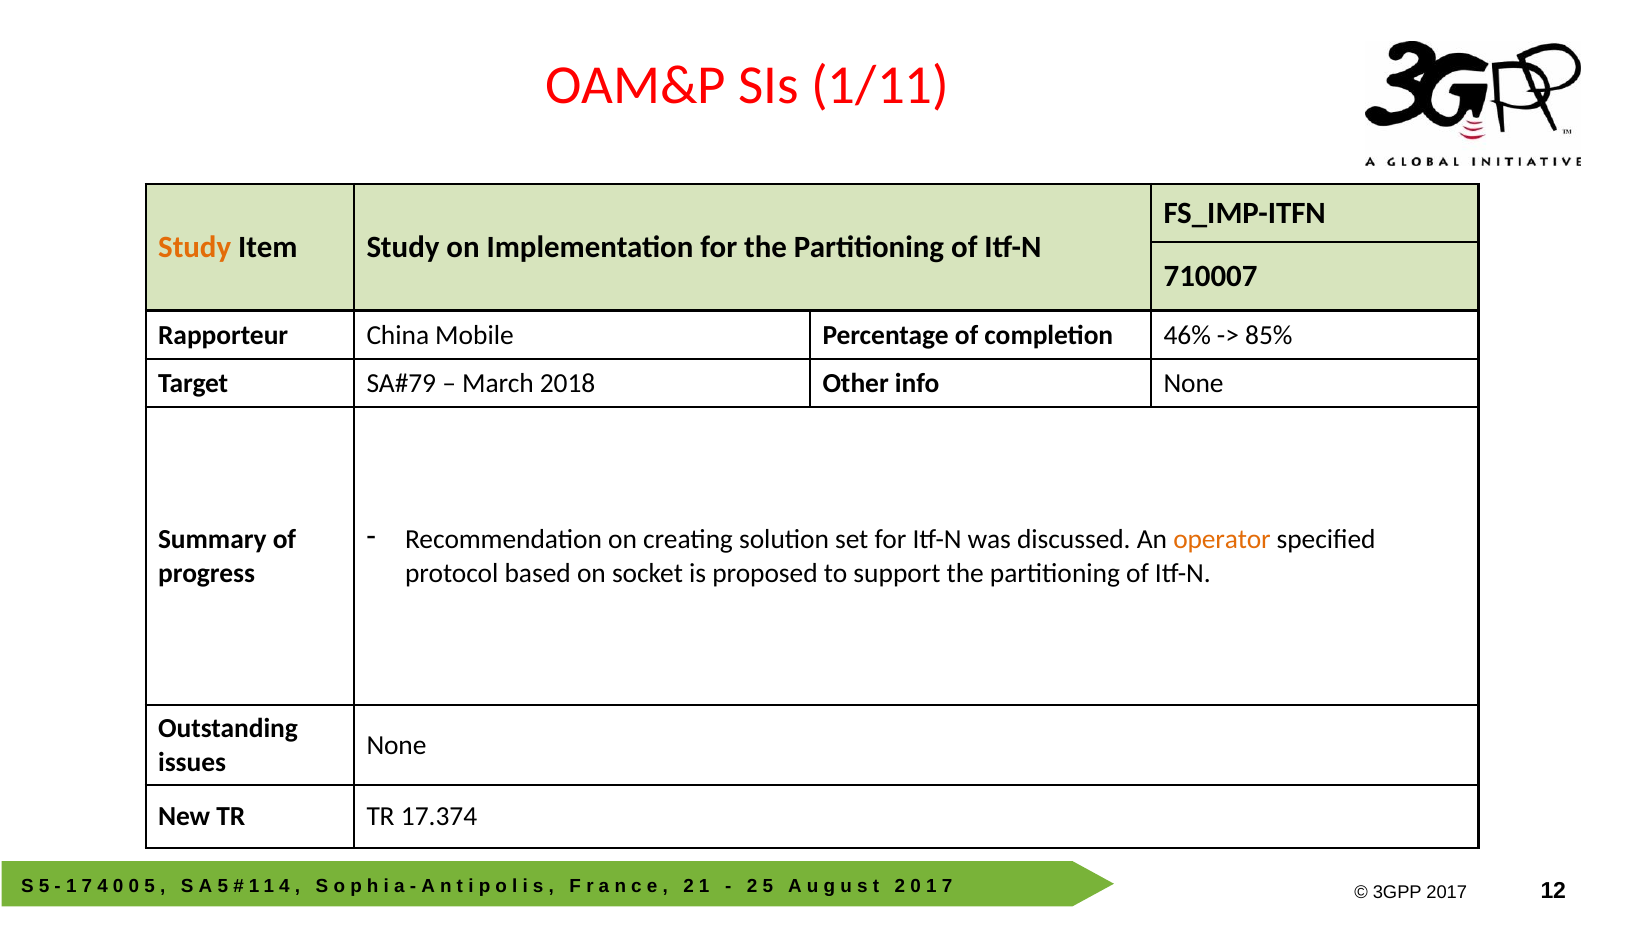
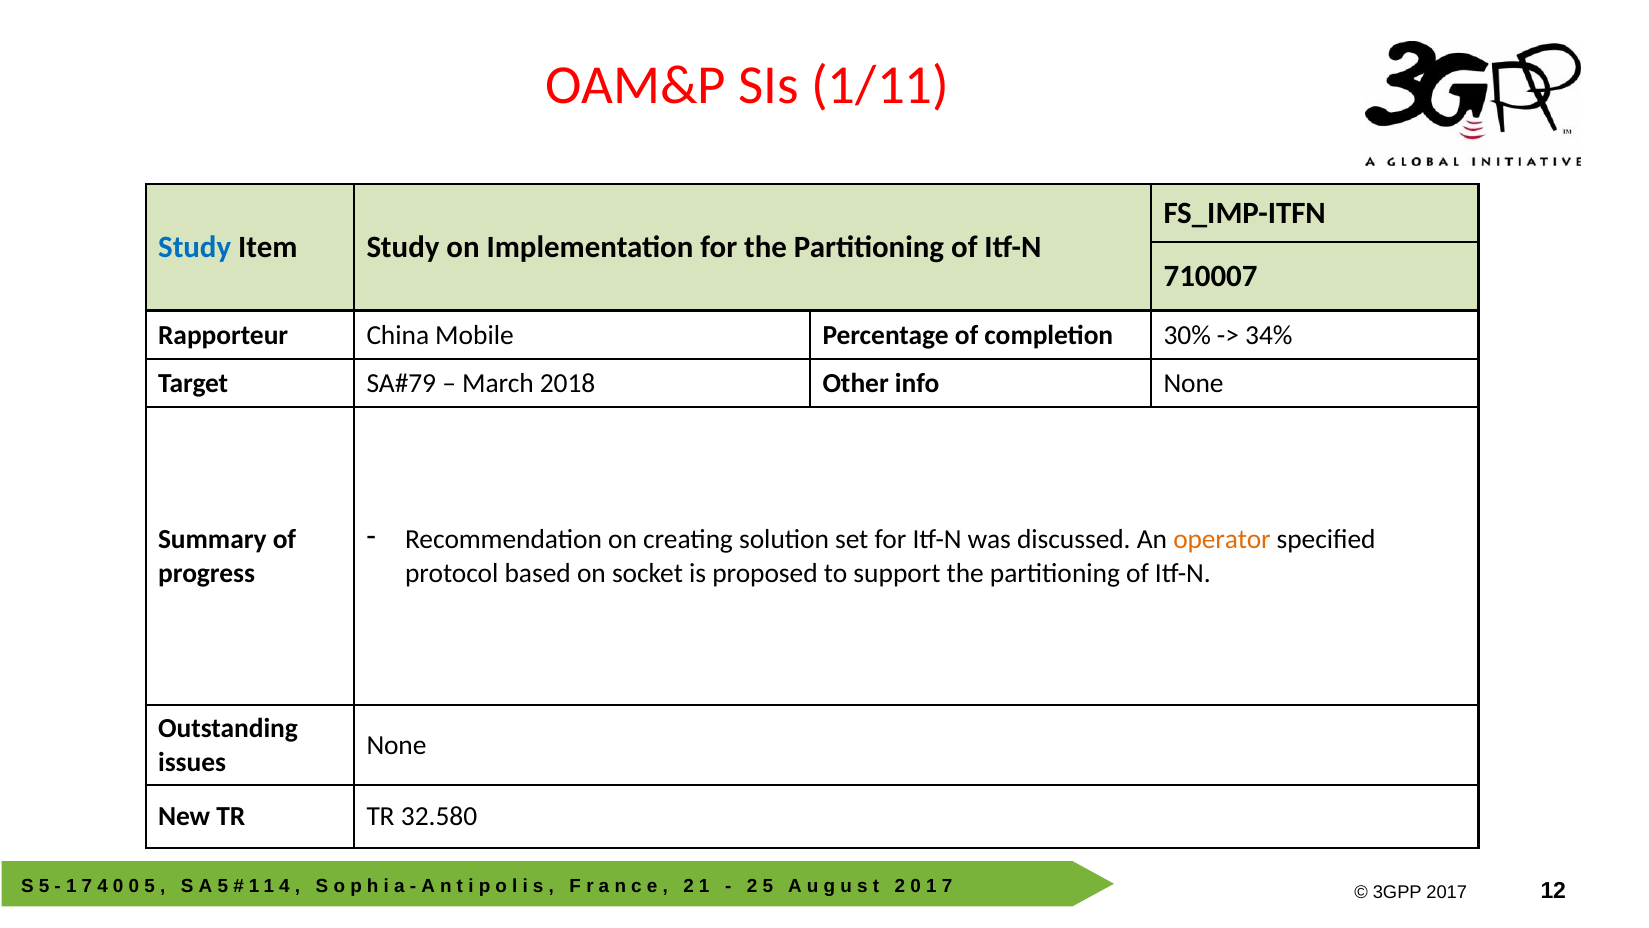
Study at (195, 248) colour: orange -> blue
46%: 46% -> 30%
85%: 85% -> 34%
17.374: 17.374 -> 32.580
